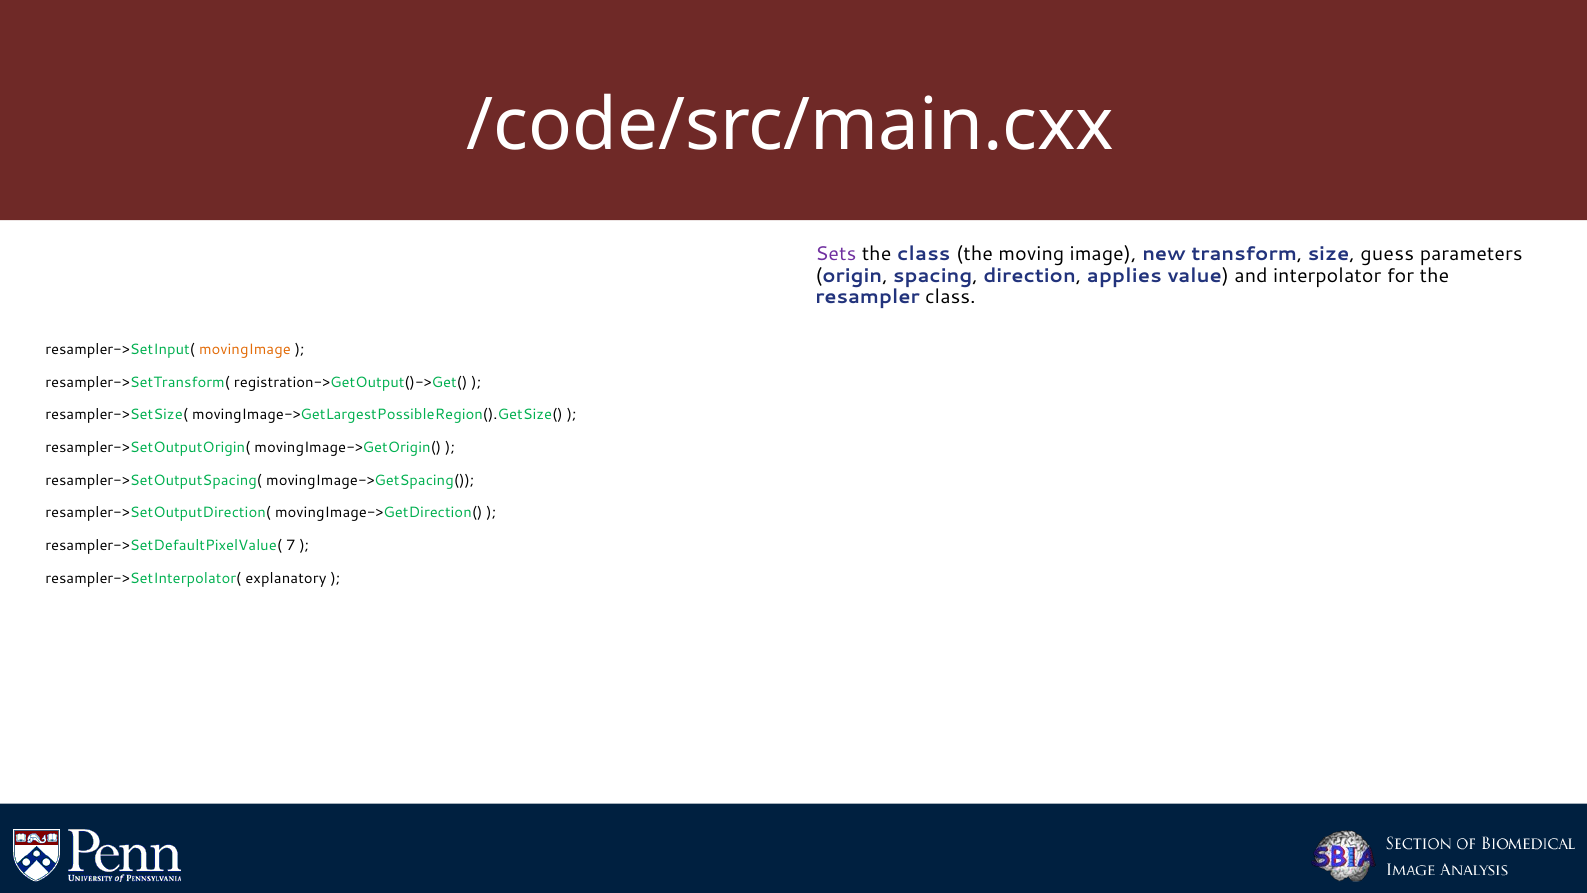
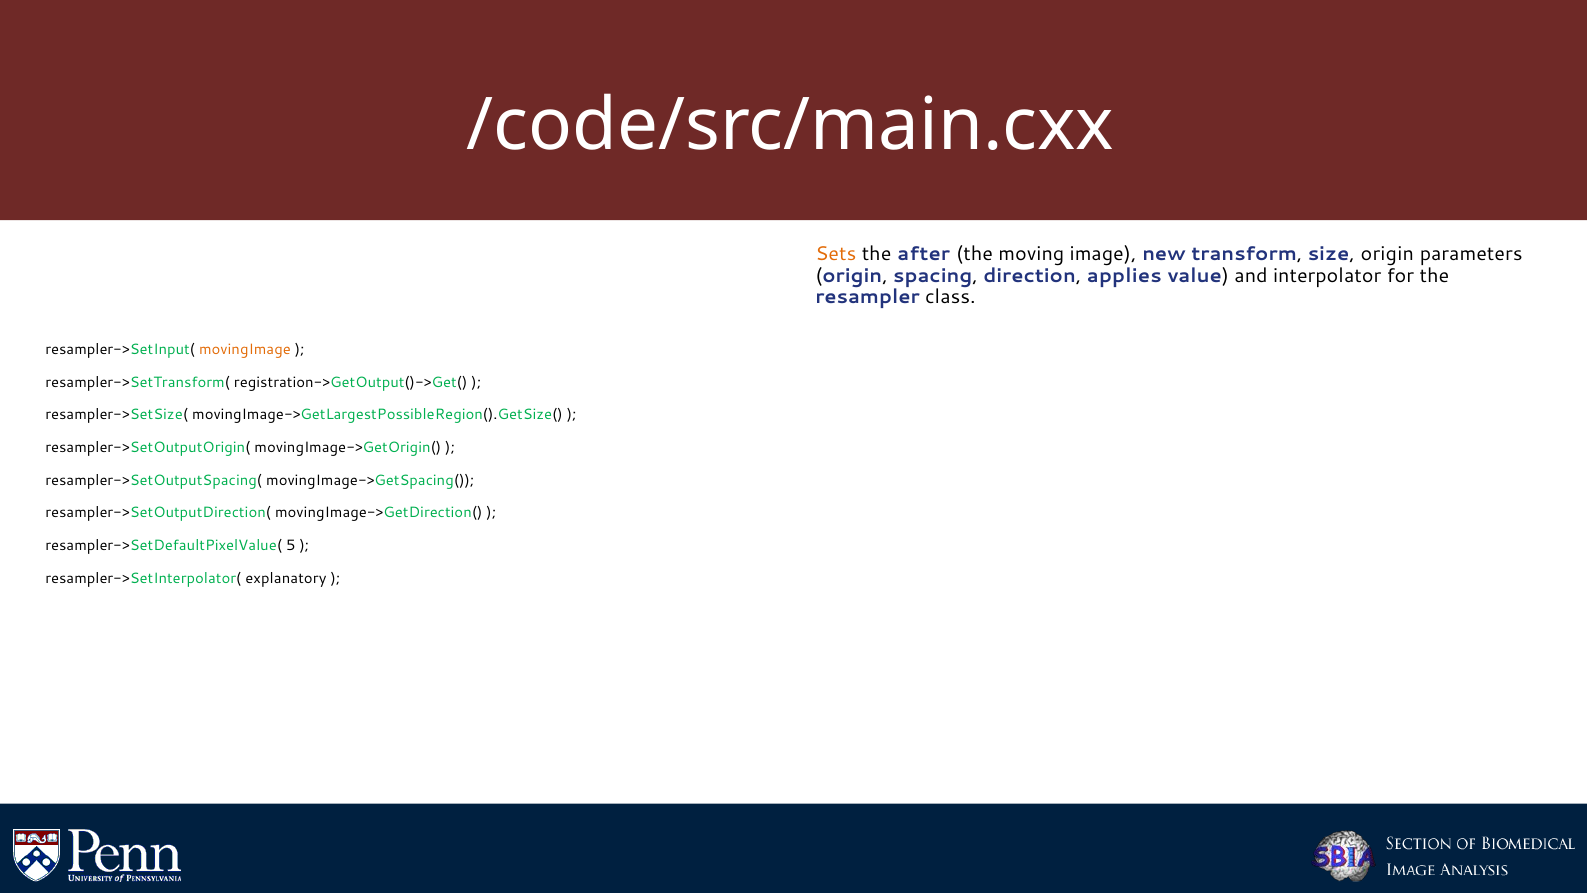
Sets colour: purple -> orange
the class: class -> after
size guess: guess -> origin
7: 7 -> 5
